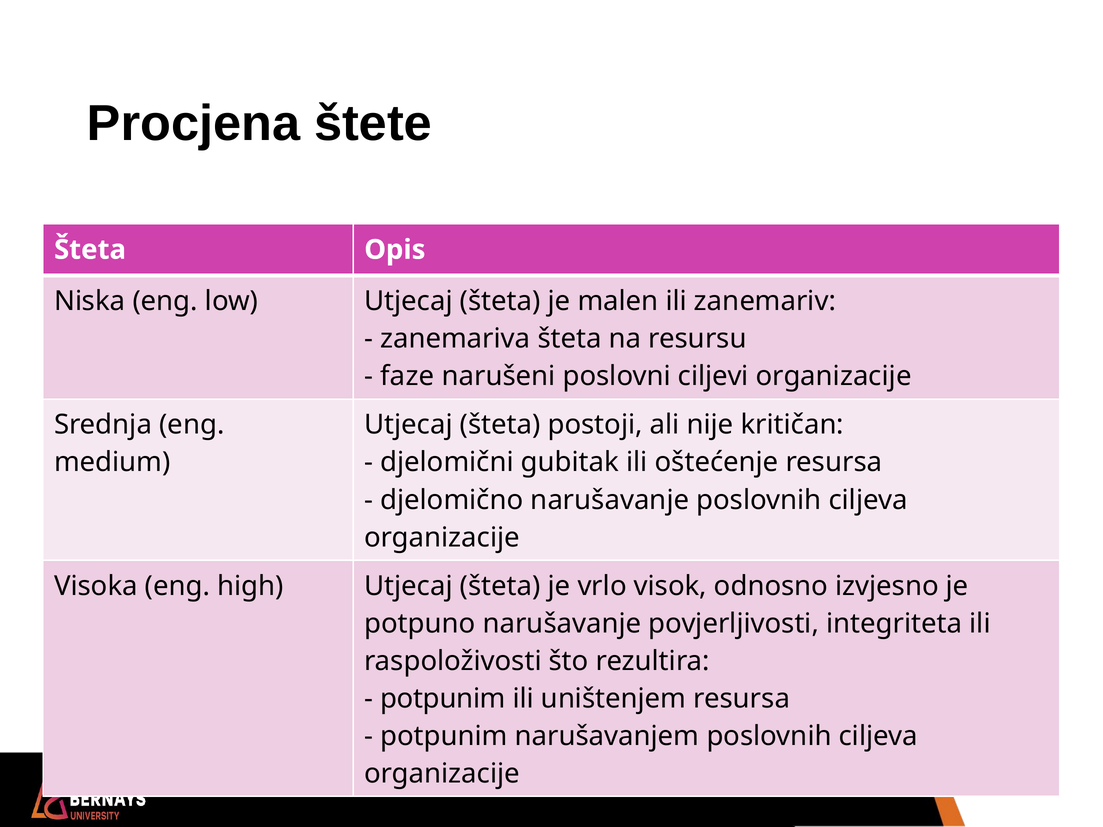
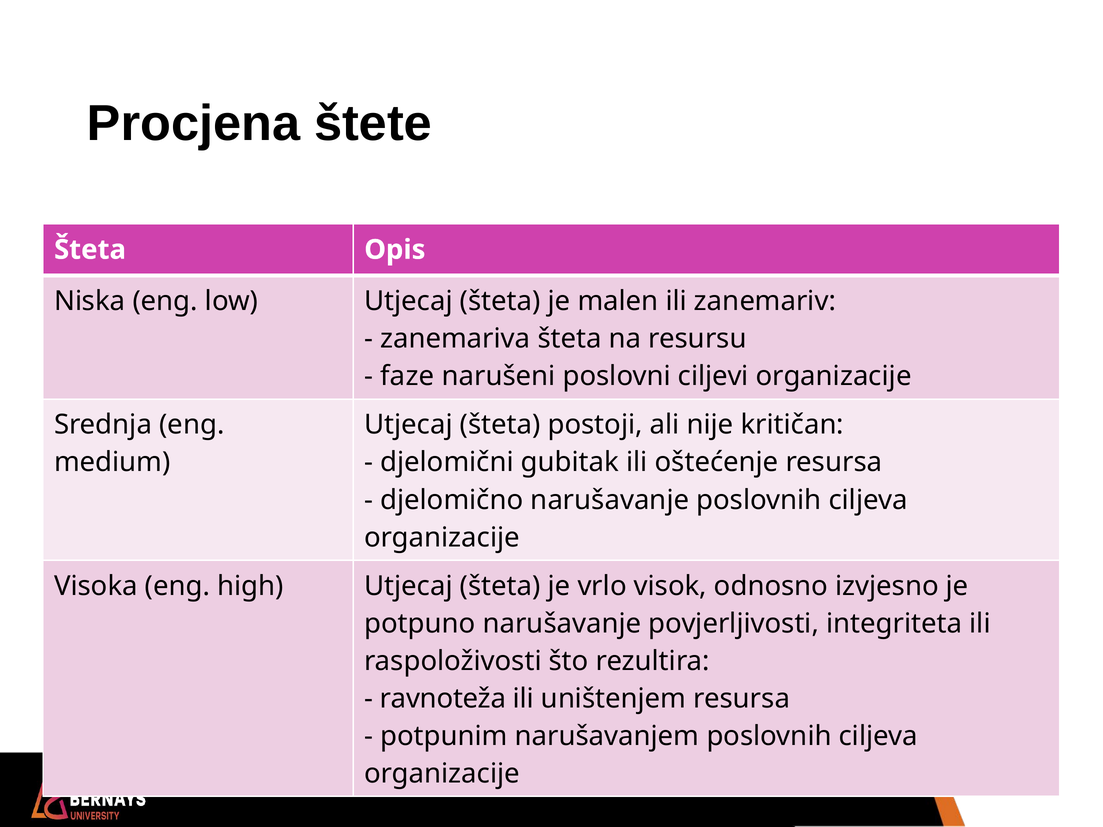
potpunim at (443, 699): potpunim -> ravnoteža
